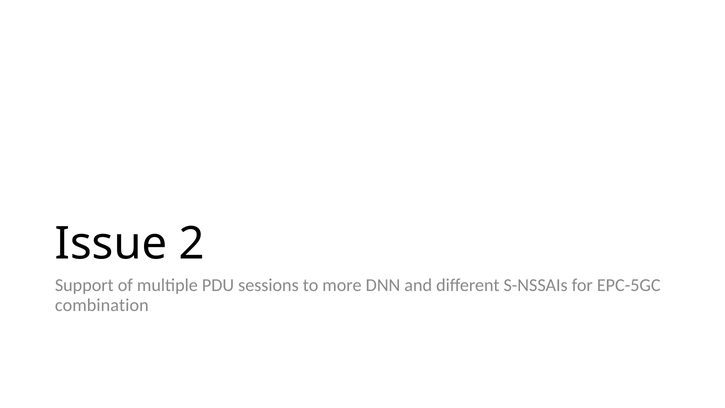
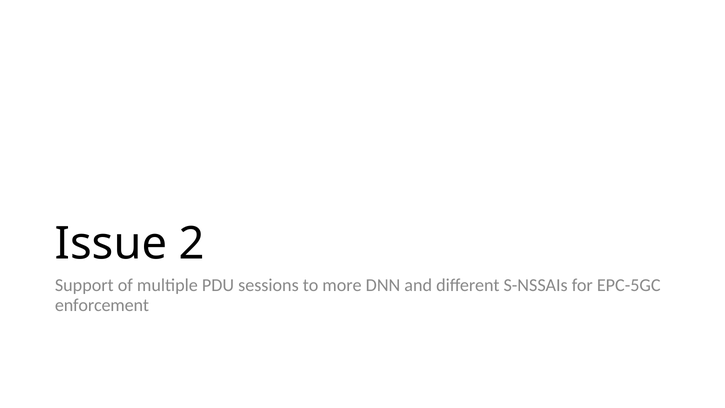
combination: combination -> enforcement
